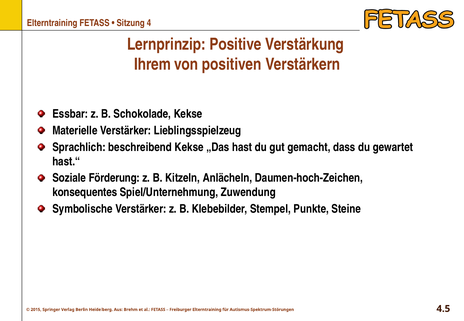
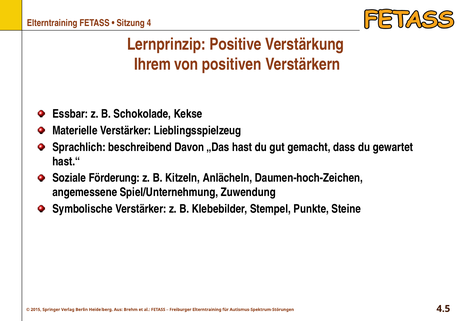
beschreibend Kekse: Kekse -> Davon
konsequentes: konsequentes -> angemessene
